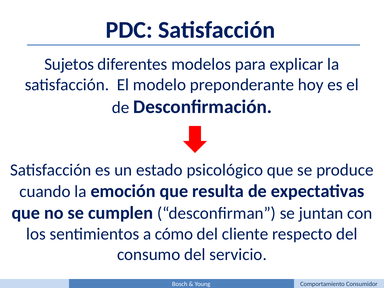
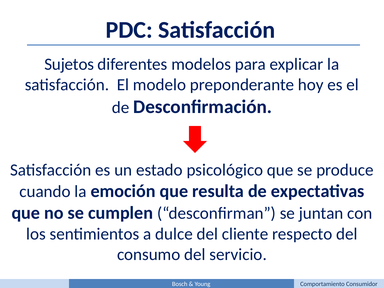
cómo: cómo -> dulce
